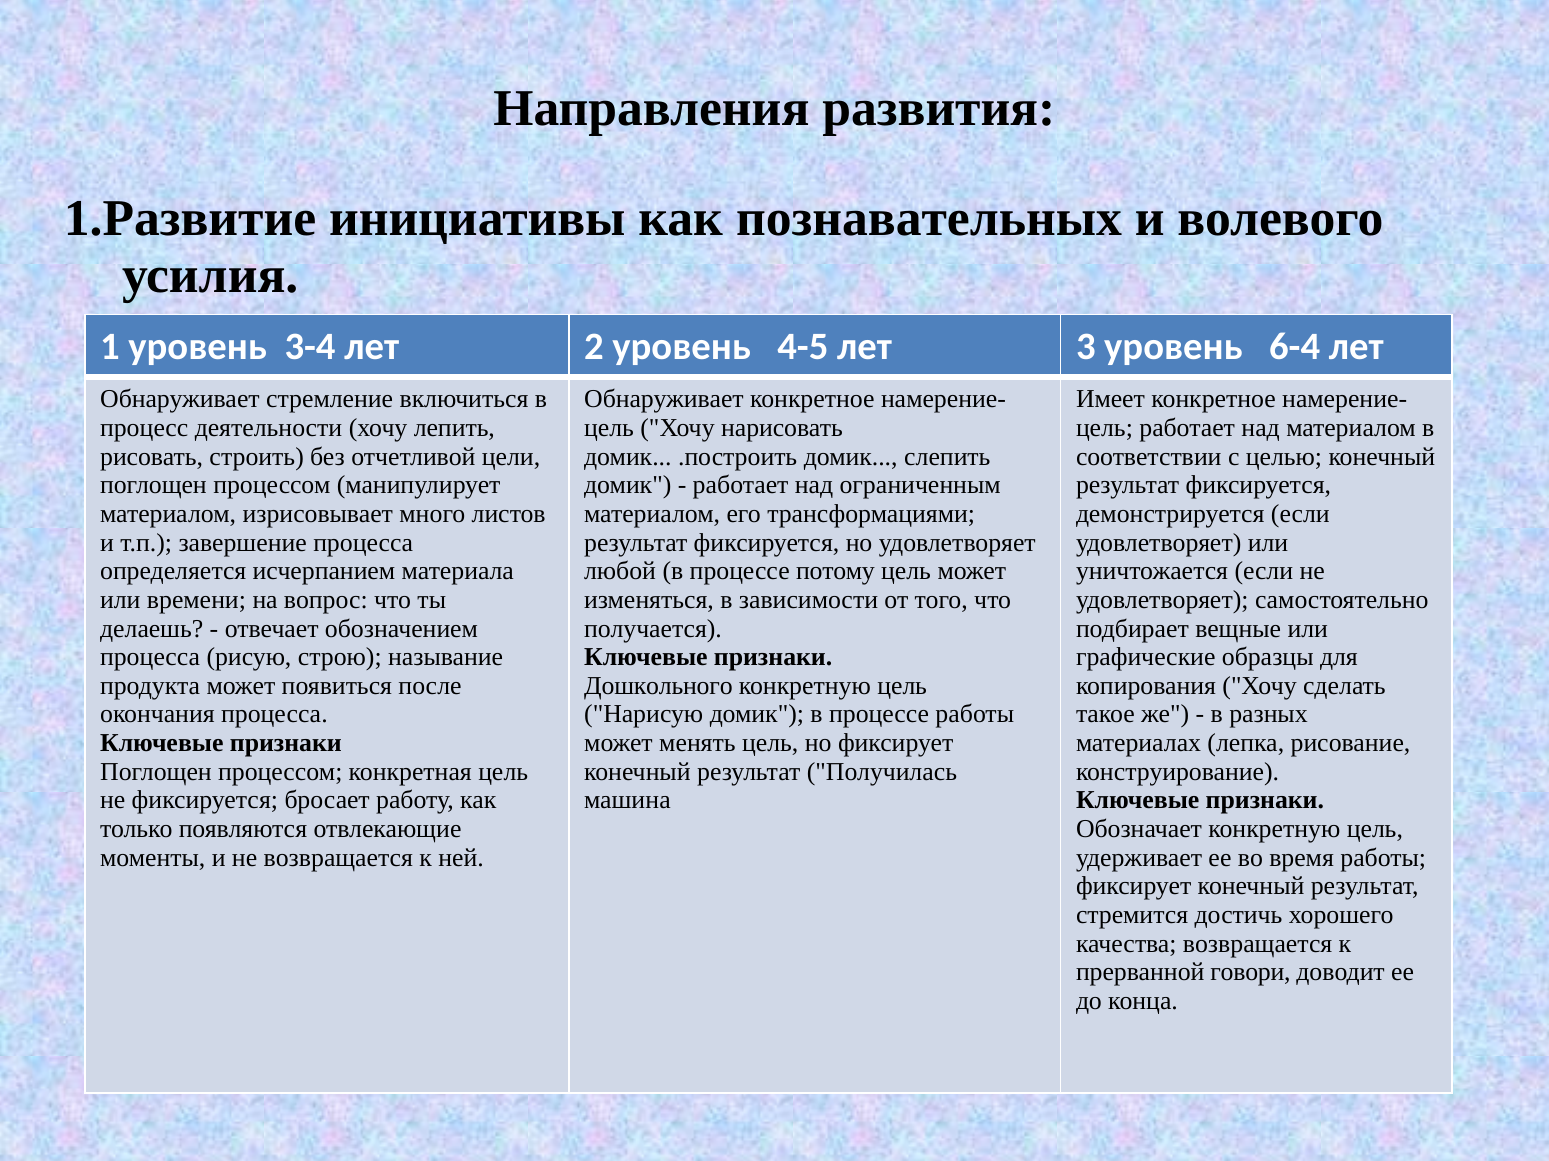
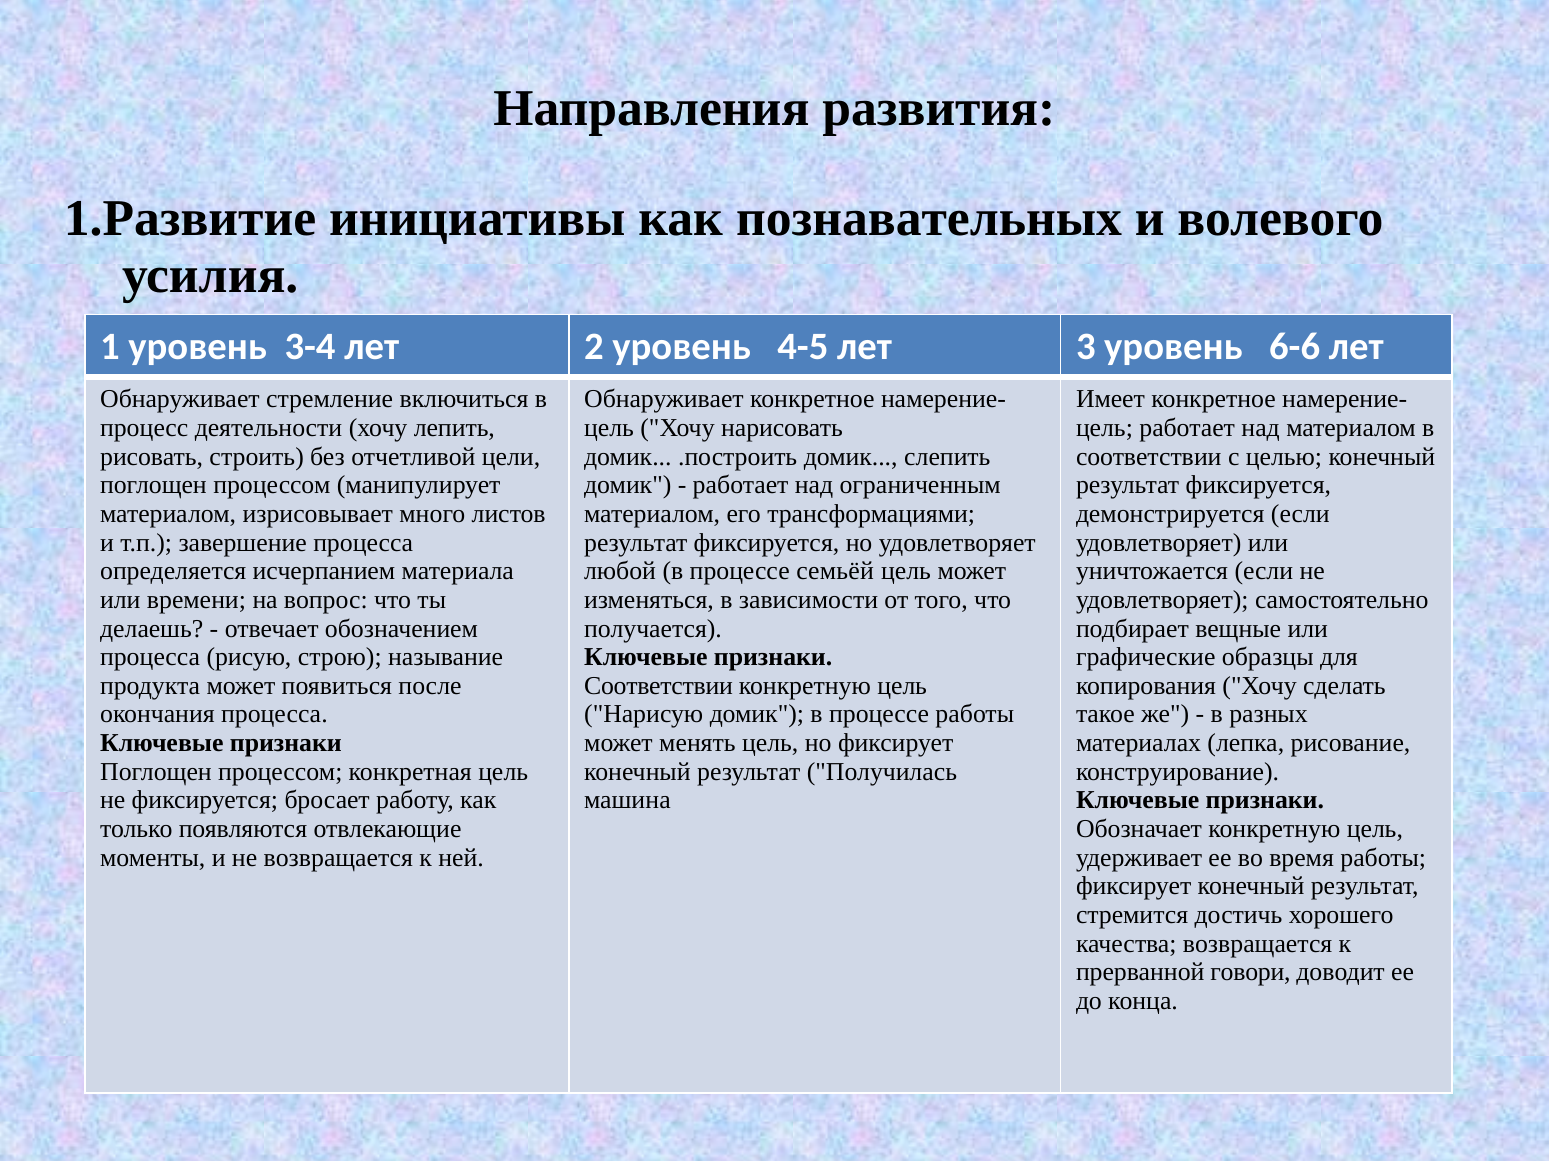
6-4: 6-4 -> 6-6
потому: потому -> семьёй
Дошкольного at (658, 686): Дошкольного -> Соответствии
